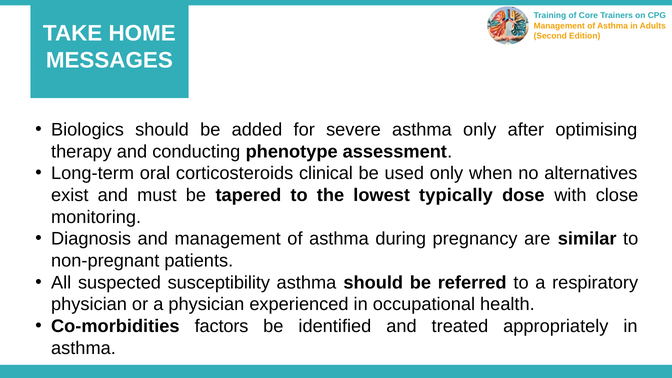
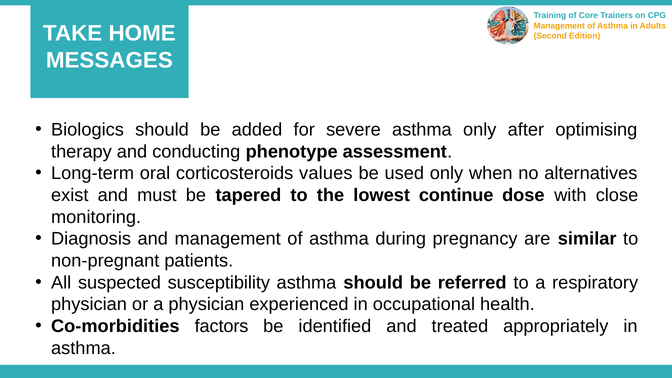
clinical: clinical -> values
typically: typically -> continue
